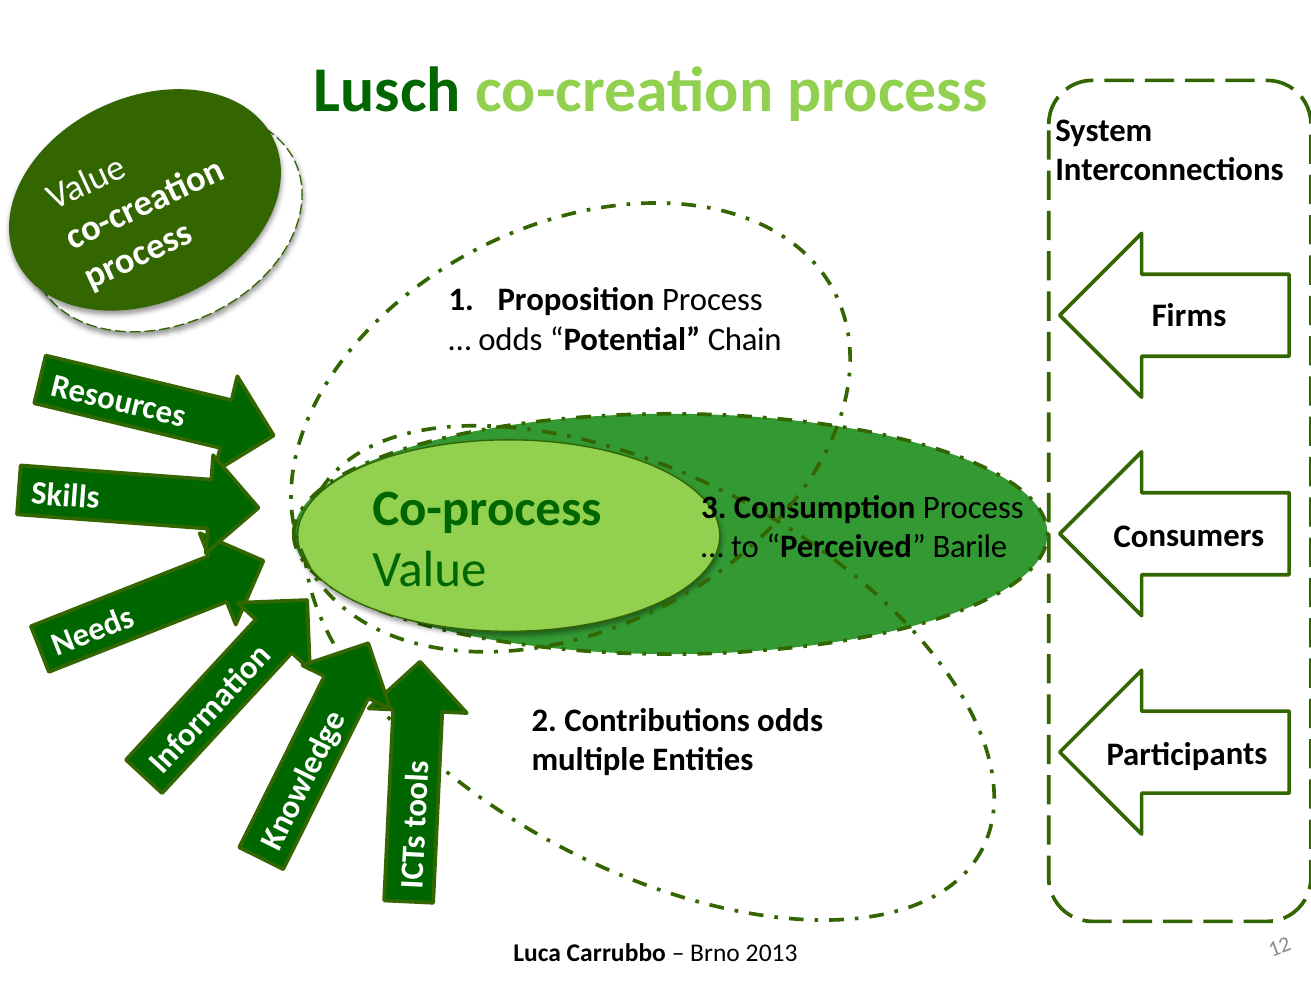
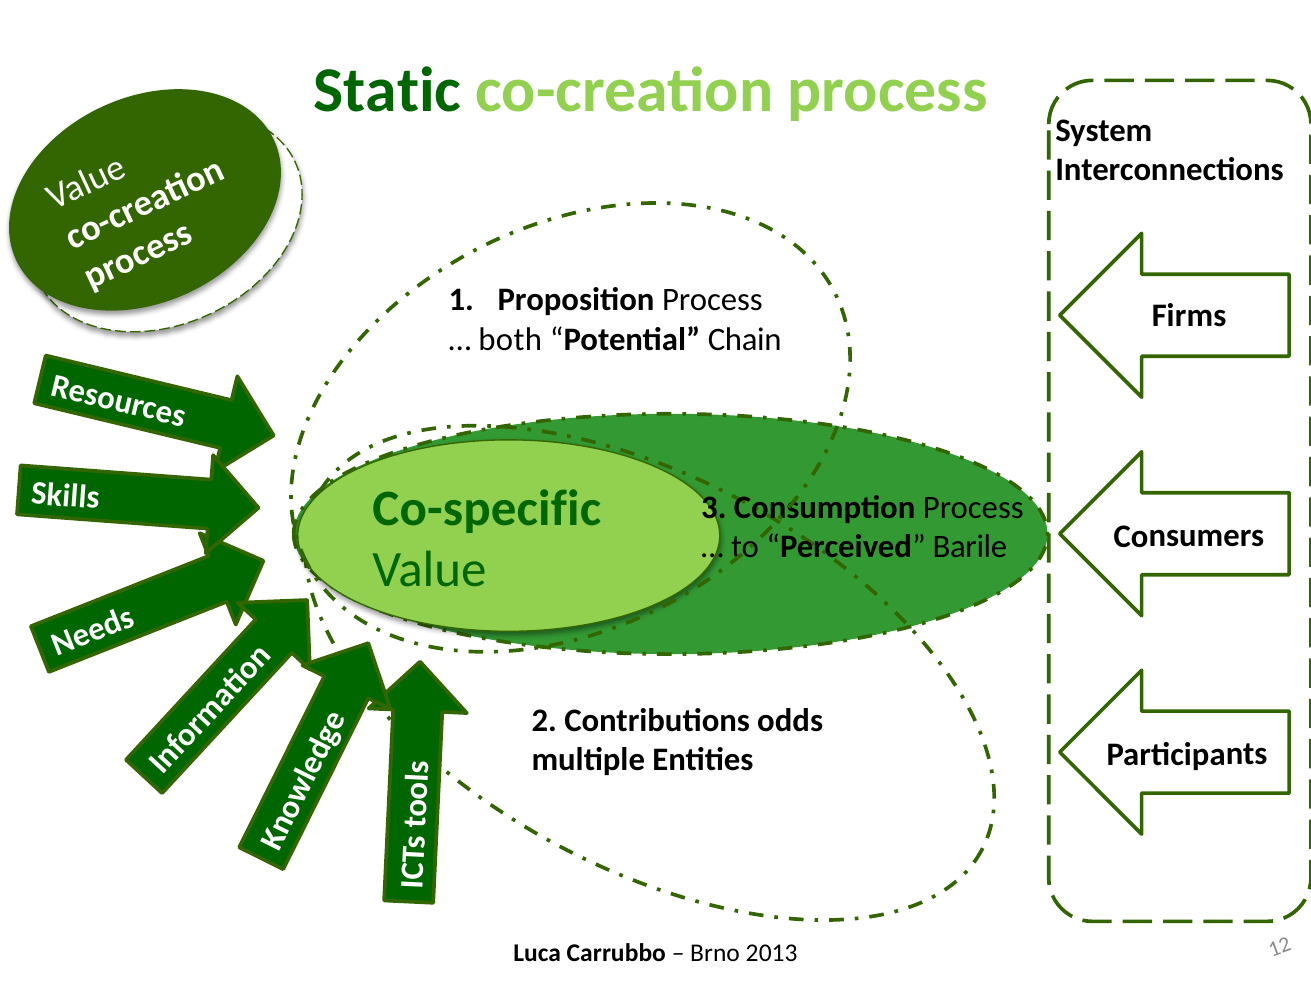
Lusch: Lusch -> Static
odds at (510, 340): odds -> both
Co-process: Co-process -> Co-specific
